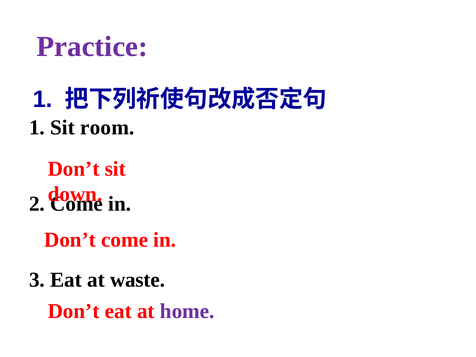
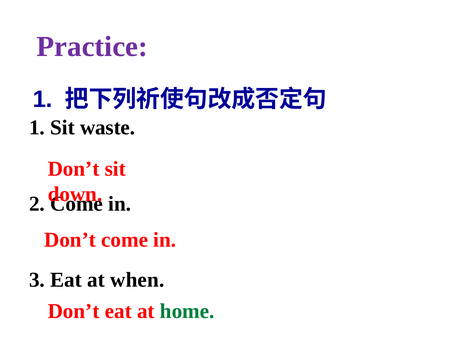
room: room -> waste
waste: waste -> when
home colour: purple -> green
